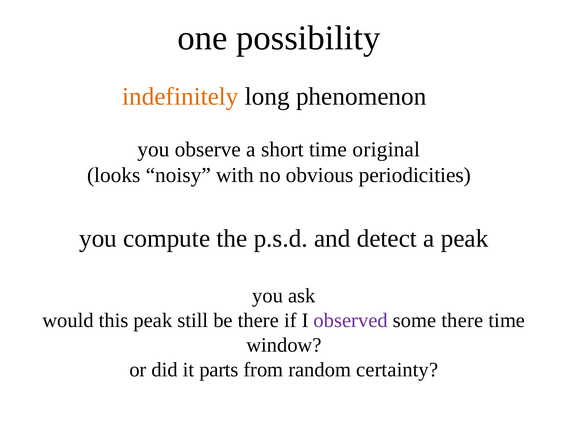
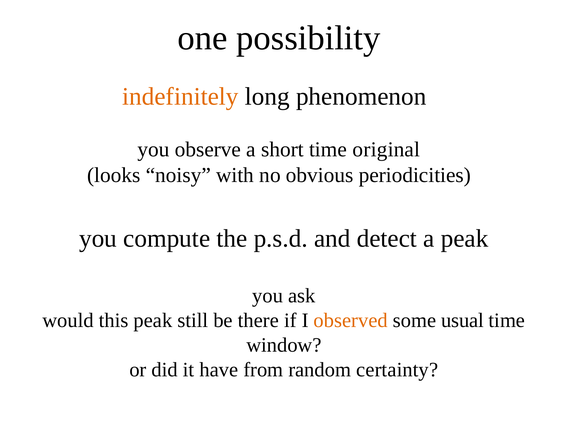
observed colour: purple -> orange
some there: there -> usual
parts: parts -> have
